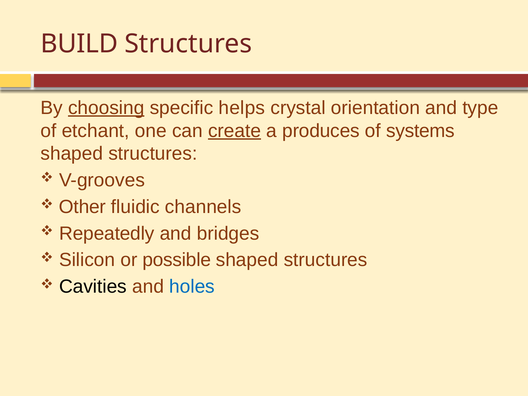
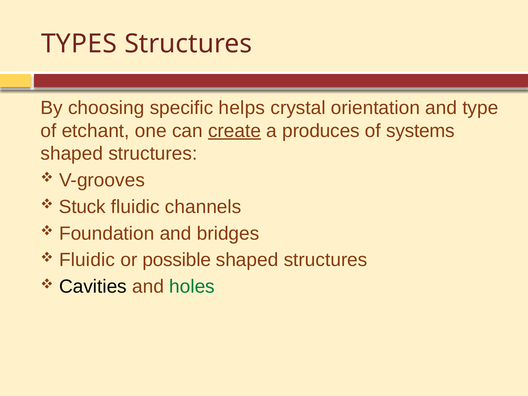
BUILD: BUILD -> TYPES
choosing underline: present -> none
Other: Other -> Stuck
Repeatedly: Repeatedly -> Foundation
Silicon at (87, 260): Silicon -> Fluidic
holes colour: blue -> green
